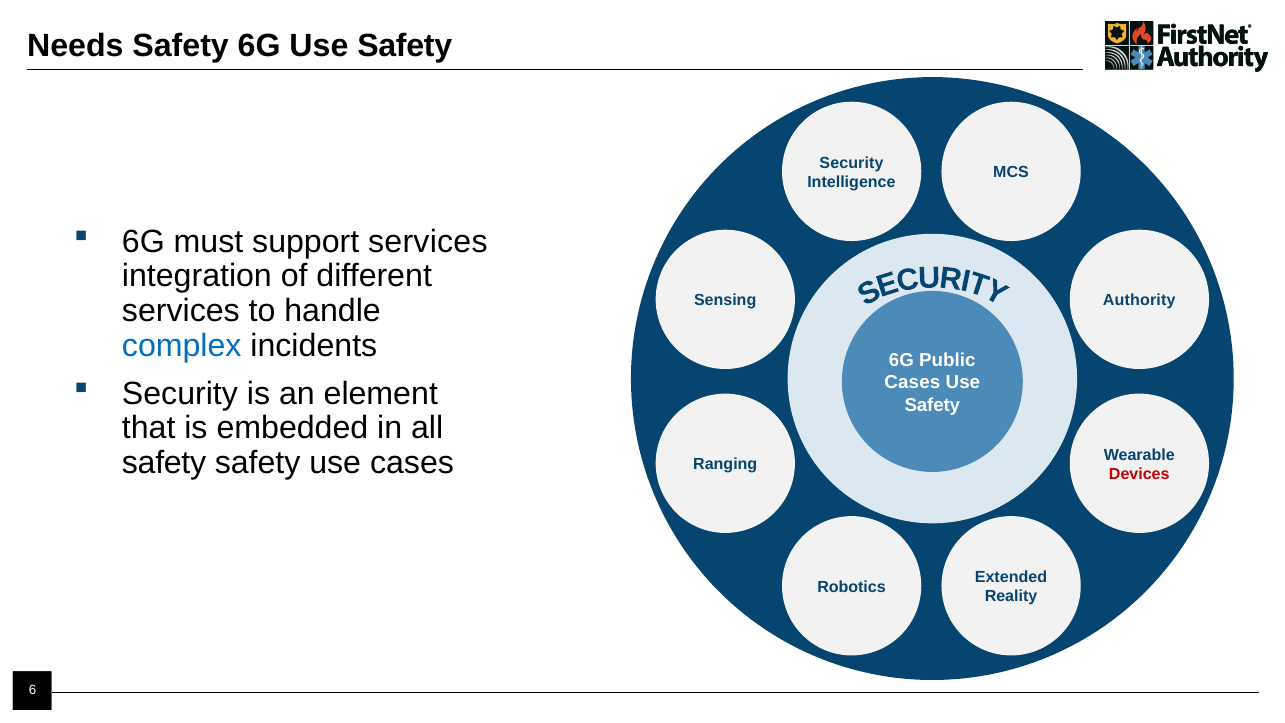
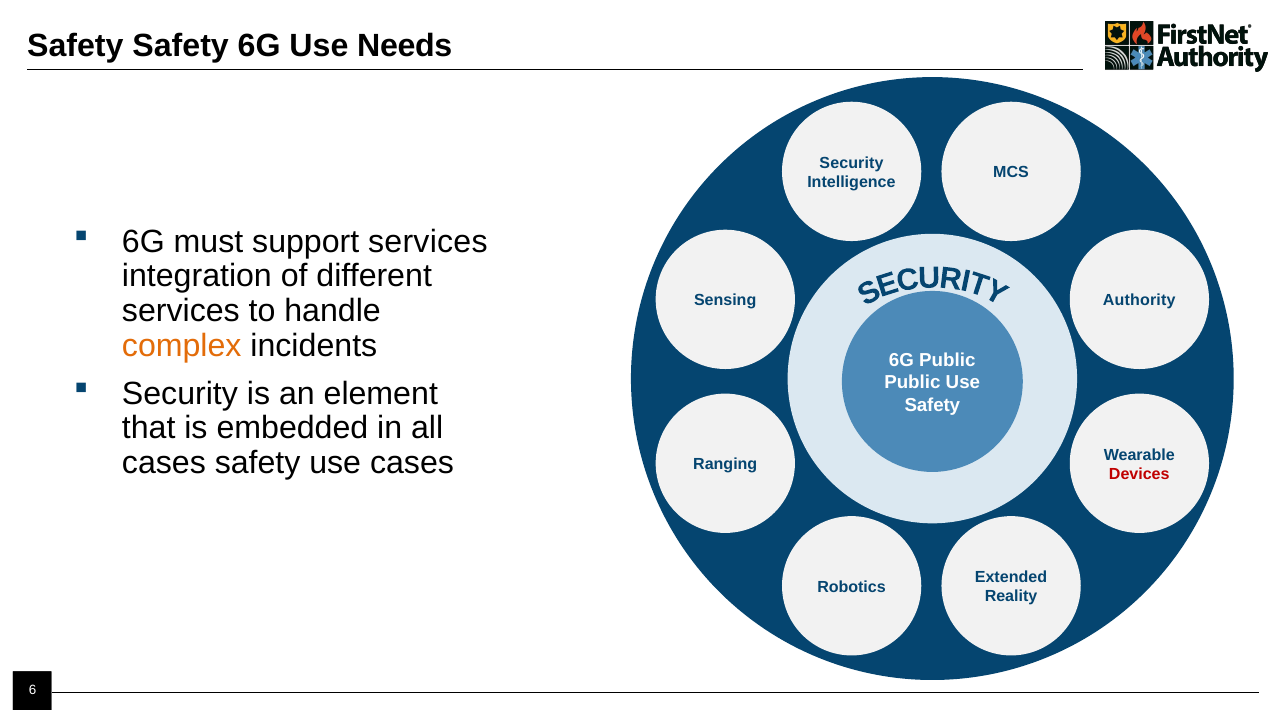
Needs at (75, 45): Needs -> Safety
6G Use Safety: Safety -> Needs
complex colour: blue -> orange
Cases at (912, 383): Cases -> Public
safety at (164, 463): safety -> cases
